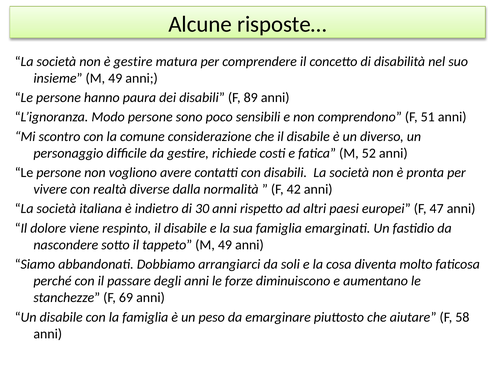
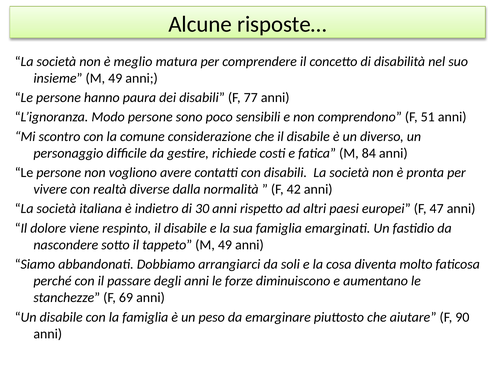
è gestire: gestire -> meglio
89: 89 -> 77
52: 52 -> 84
58: 58 -> 90
